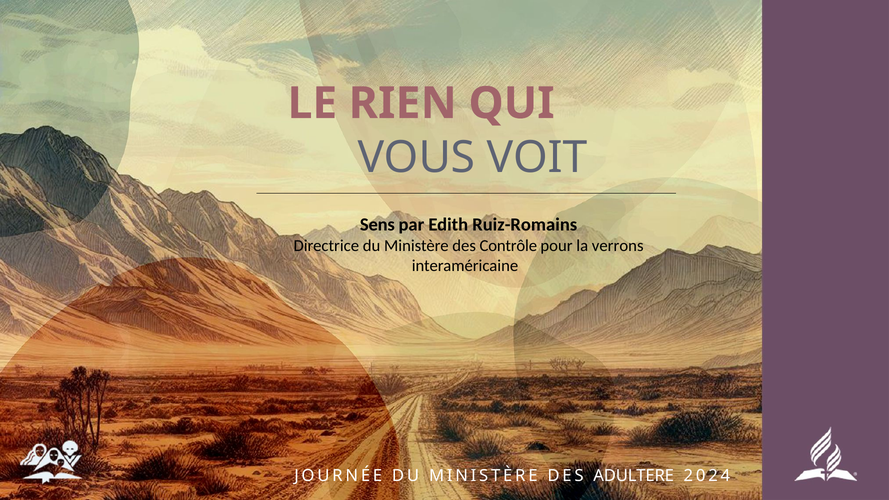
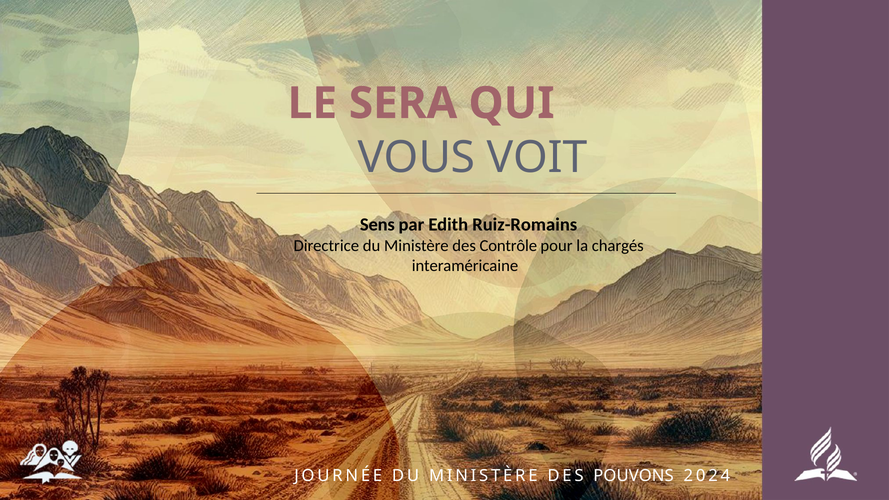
RIEN: RIEN -> SERA
verrons: verrons -> chargés
ADULTERE: ADULTERE -> POUVONS
